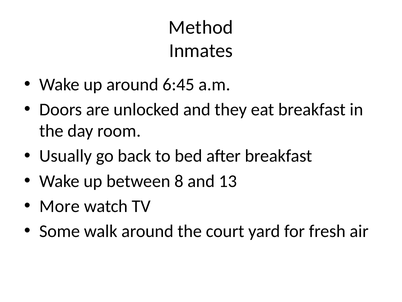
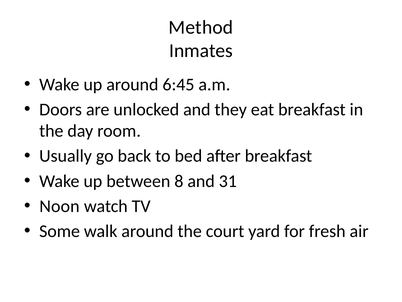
13: 13 -> 31
More: More -> Noon
